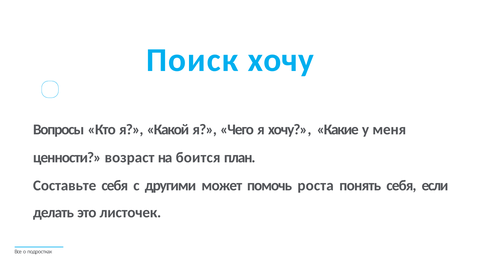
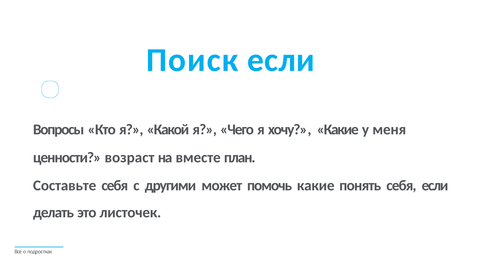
Поиск хочу: хочу -> если
боится: боится -> вместе
помочь роста: роста -> какие
